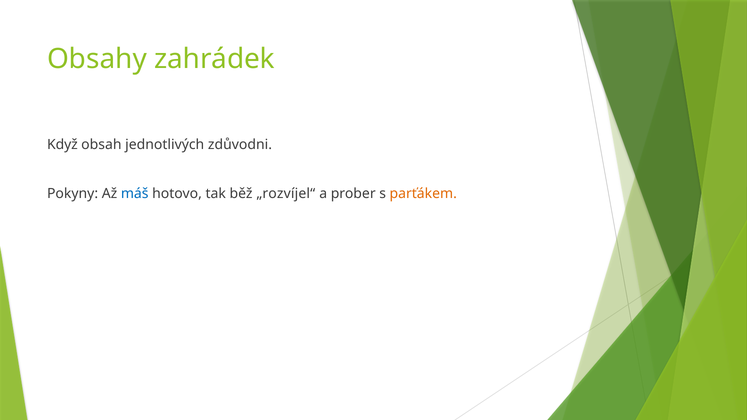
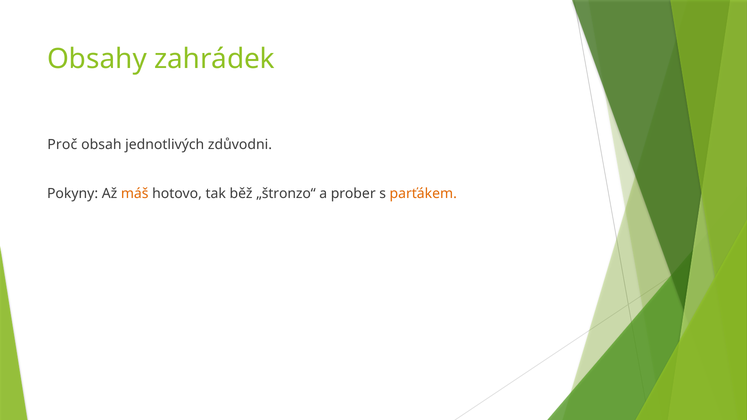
Když: Když -> Proč
máš colour: blue -> orange
„rozvíjel“: „rozvíjel“ -> „štronzo“
